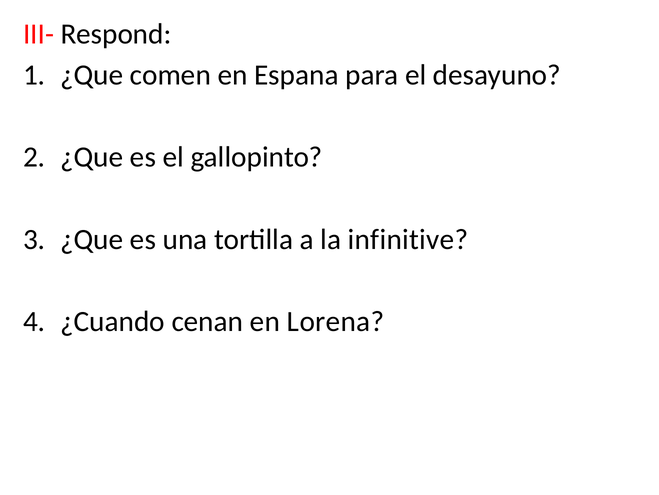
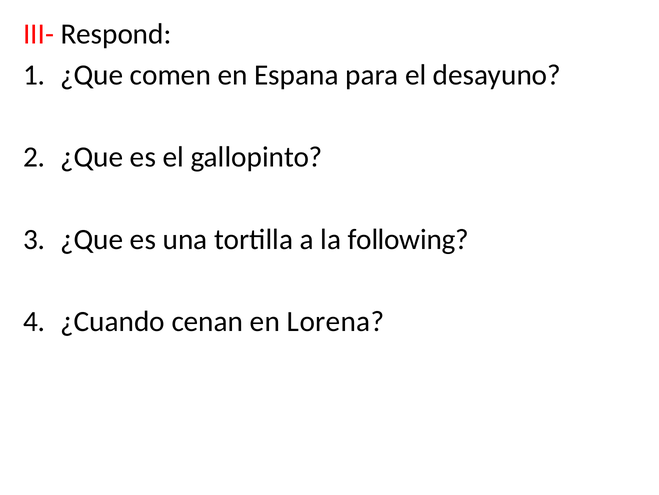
infinitive: infinitive -> following
